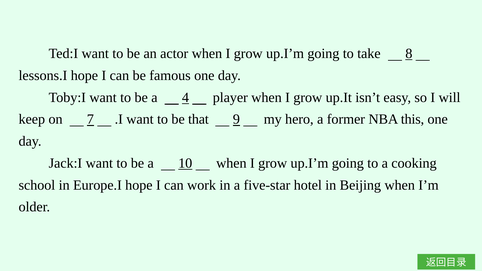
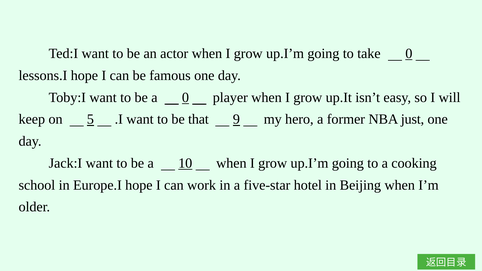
take 8: 8 -> 0
a 4: 4 -> 0
7: 7 -> 5
this: this -> just
